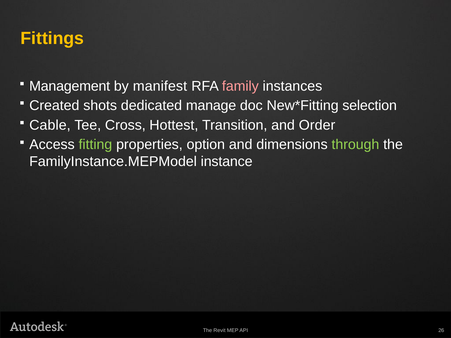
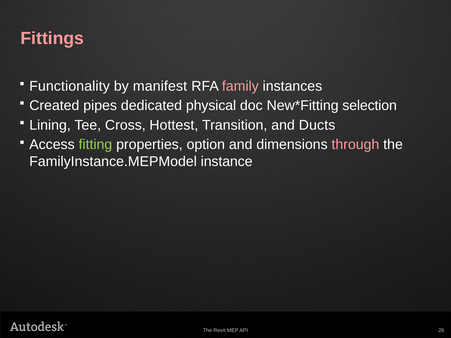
Fittings colour: yellow -> pink
Management: Management -> Functionality
shots: shots -> pipes
manage: manage -> physical
Cable: Cable -> Lining
Order: Order -> Ducts
through colour: light green -> pink
